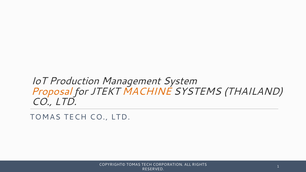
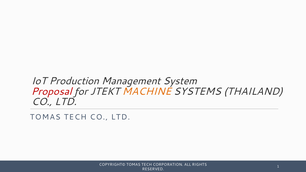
Proposal colour: orange -> red
